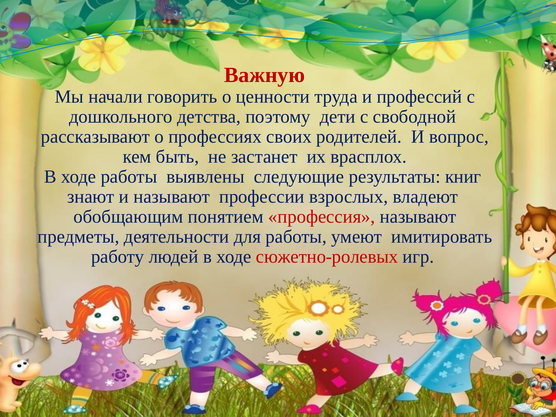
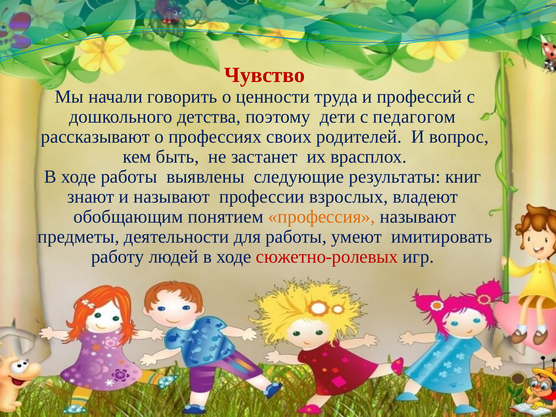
Важную: Важную -> Чувство
свободной: свободной -> педагогом
профессия colour: red -> orange
